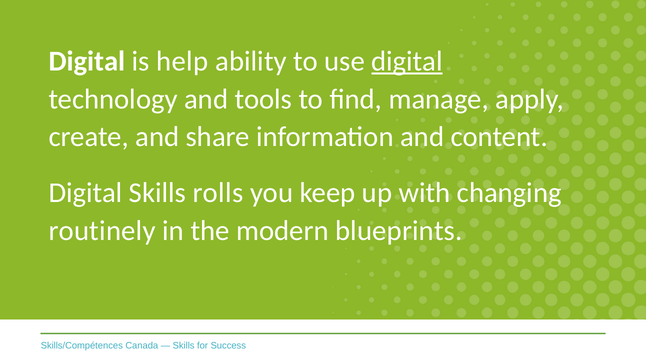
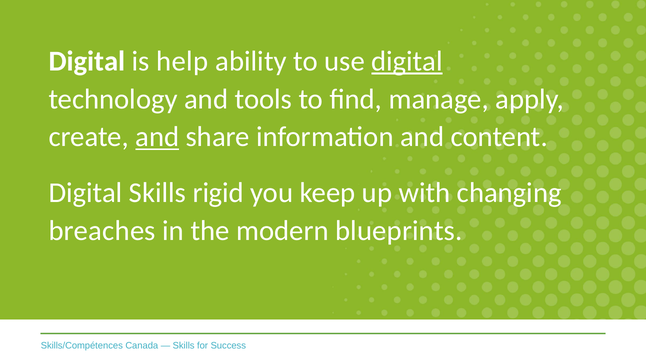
and at (157, 137) underline: none -> present
rolls: rolls -> rigid
routinely: routinely -> breaches
